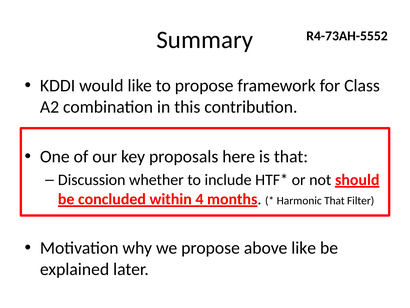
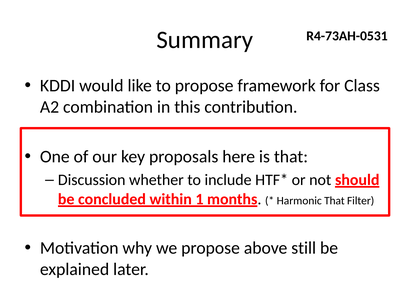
R4-73AH-5552: R4-73AH-5552 -> R4-73AH-0531
4: 4 -> 1
above like: like -> still
